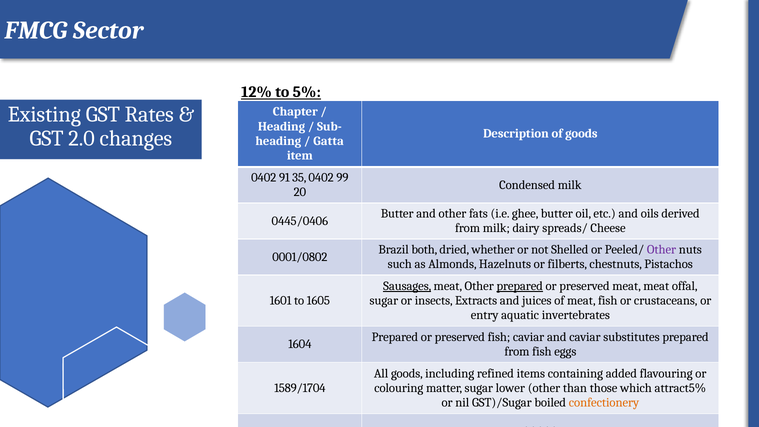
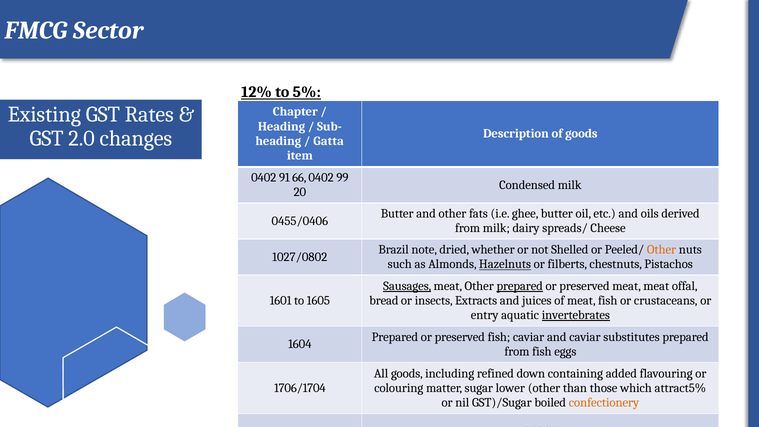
35: 35 -> 66
0445/0406: 0445/0406 -> 0455/0406
both: both -> note
Other at (662, 250) colour: purple -> orange
0001/0802: 0001/0802 -> 1027/0802
Hazelnuts underline: none -> present
sugar at (384, 301): sugar -> bread
invertebrates underline: none -> present
items: items -> down
1589/1704: 1589/1704 -> 1706/1704
